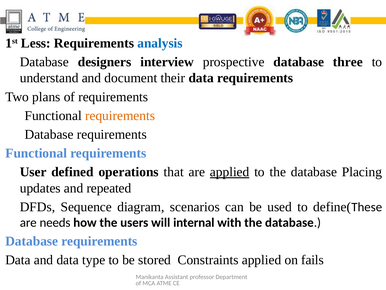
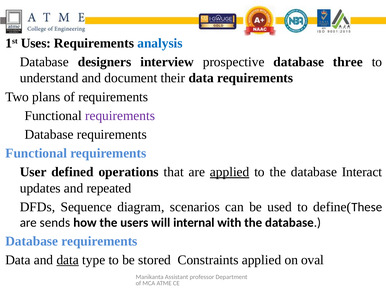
Less: Less -> Uses
requirements at (120, 115) colour: orange -> purple
Placing: Placing -> Interact
needs: needs -> sends
data at (68, 259) underline: none -> present
fails: fails -> oval
